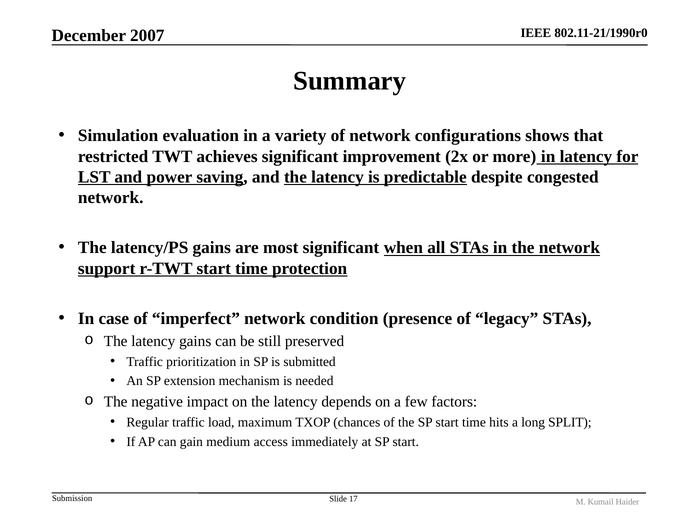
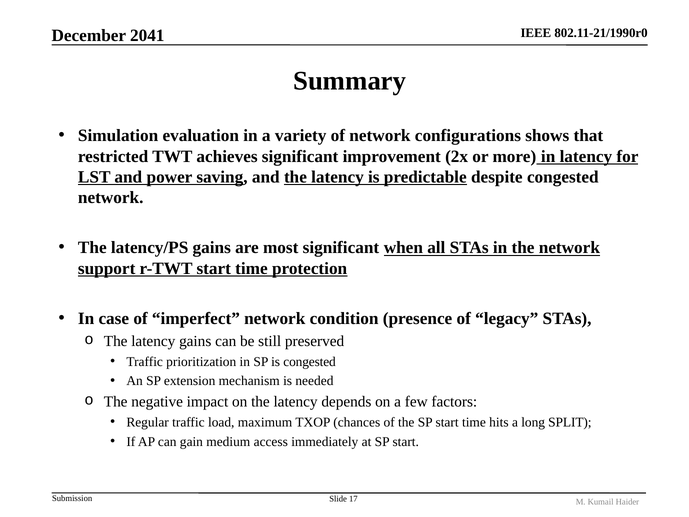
2007: 2007 -> 2041
is submitted: submitted -> congested
